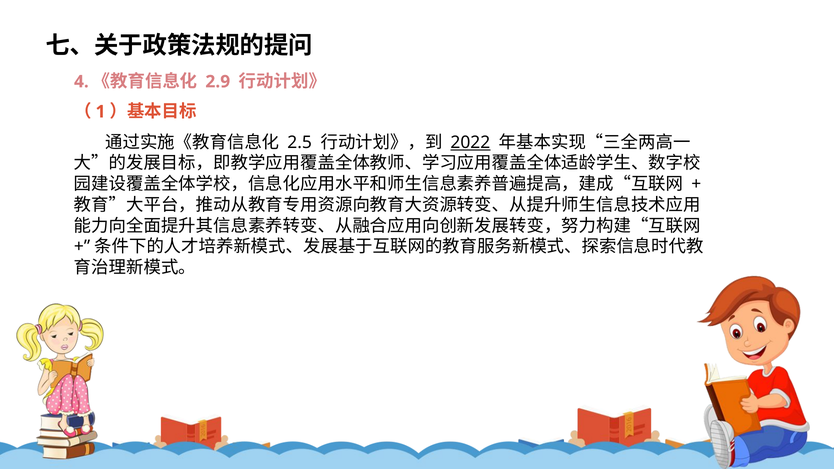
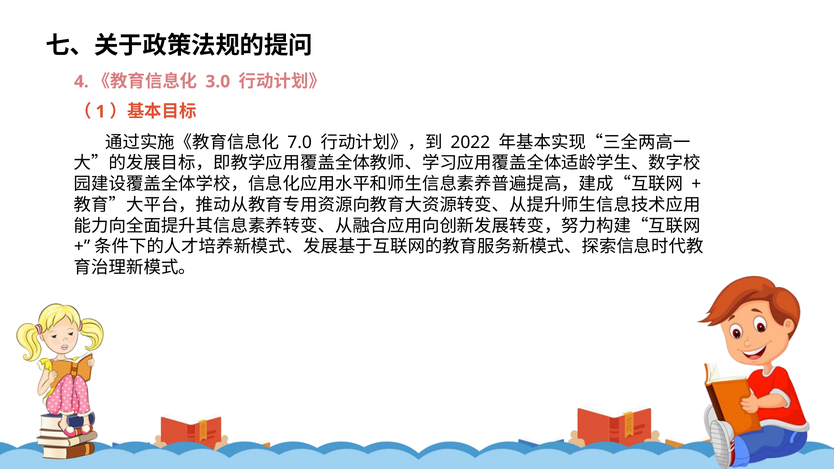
2.9: 2.9 -> 3.0
2.5: 2.5 -> 7.0
2022 underline: present -> none
